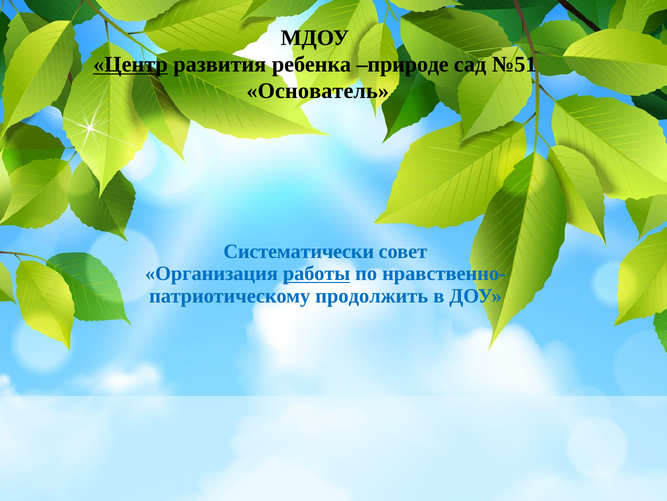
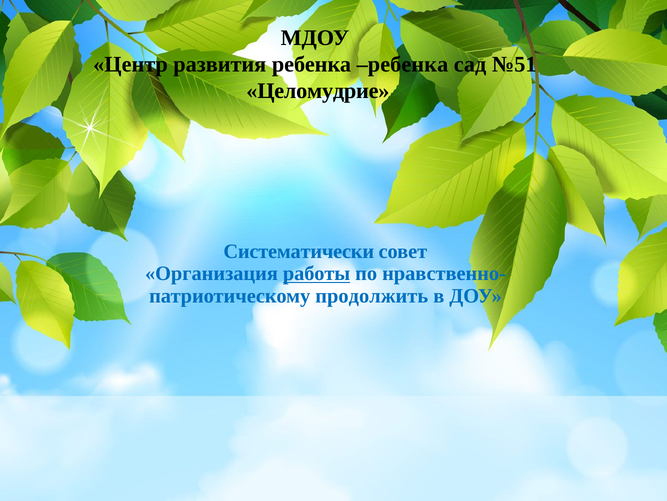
Центр underline: present -> none
ребенка природе: природе -> ребенка
Основатель: Основатель -> Целомудрие
